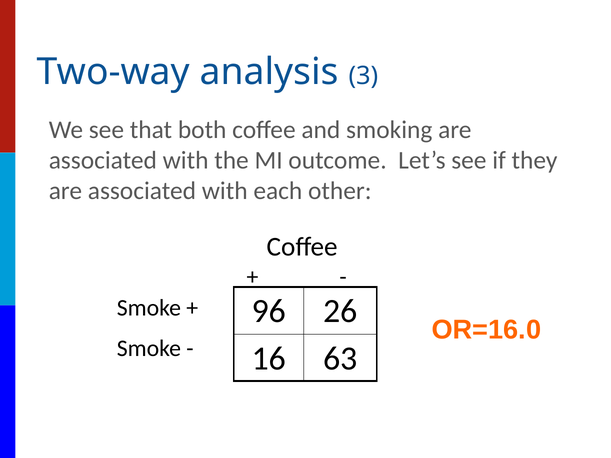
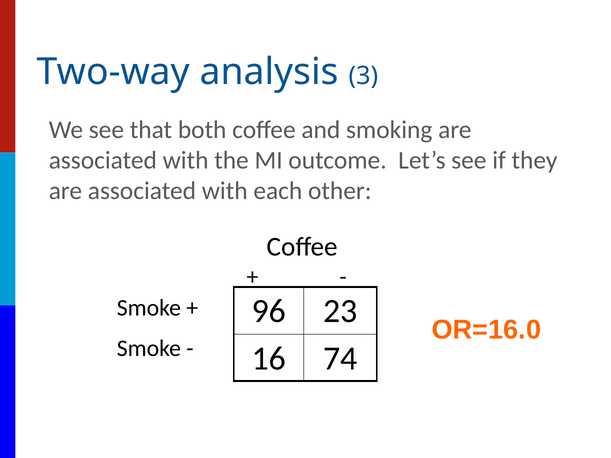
26: 26 -> 23
63: 63 -> 74
